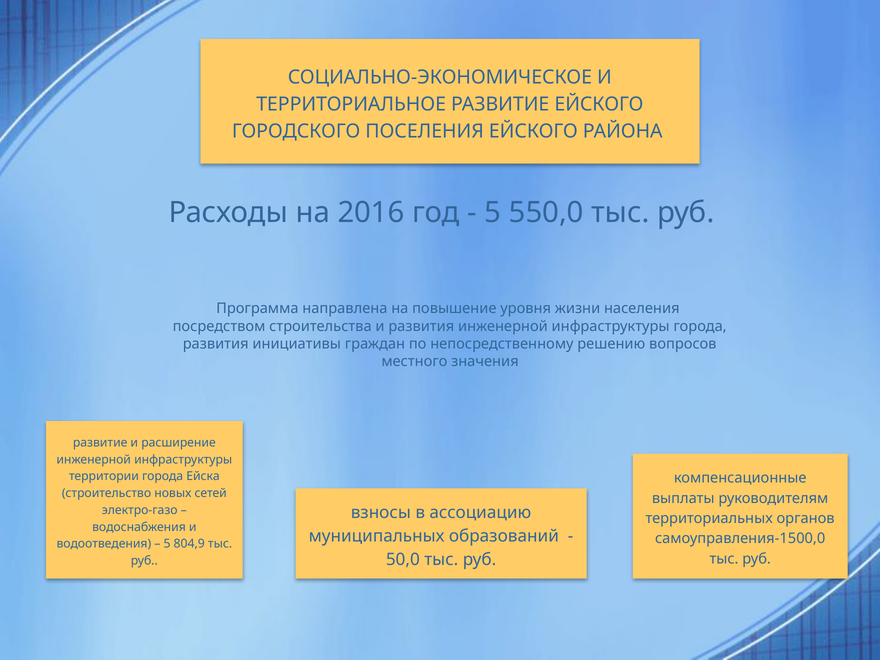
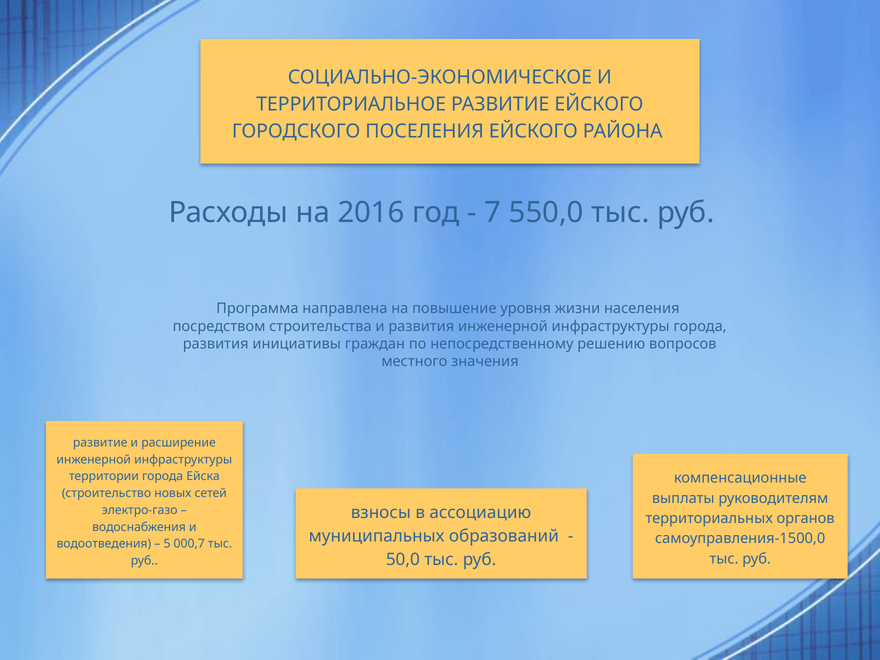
5 at (493, 213): 5 -> 7
804,9: 804,9 -> 000,7
